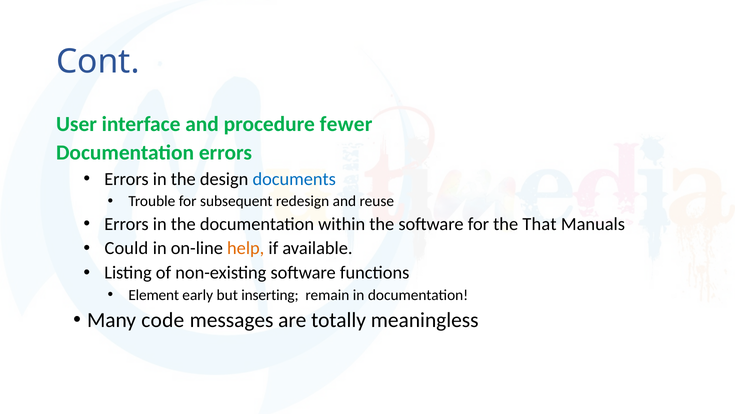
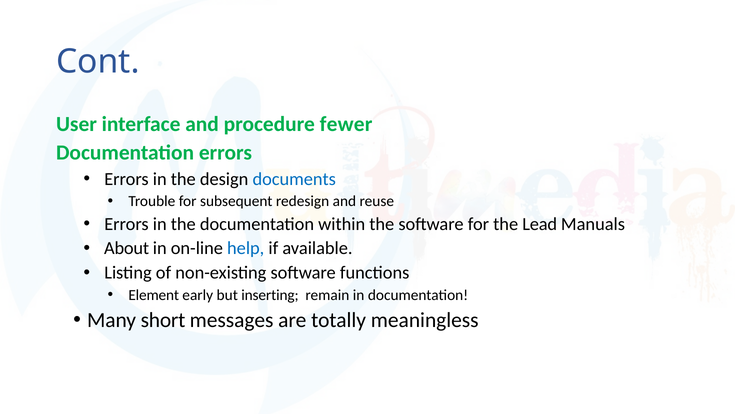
That: That -> Lead
Could: Could -> About
help colour: orange -> blue
code: code -> short
